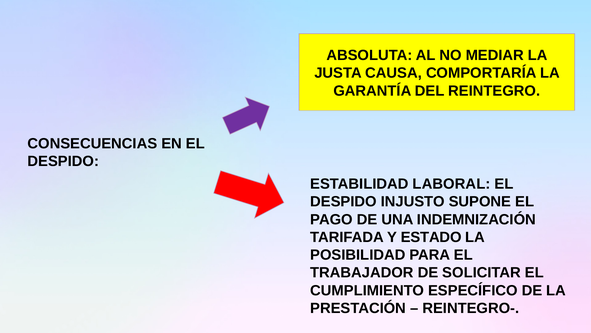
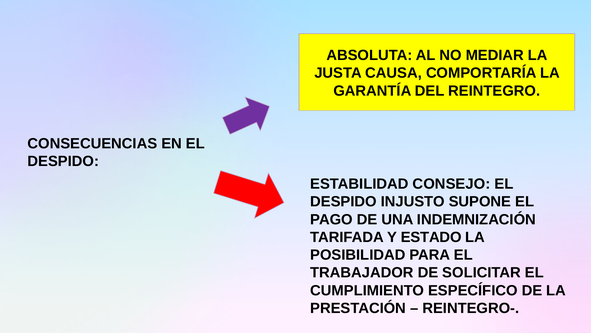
LABORAL: LABORAL -> CONSEJO
